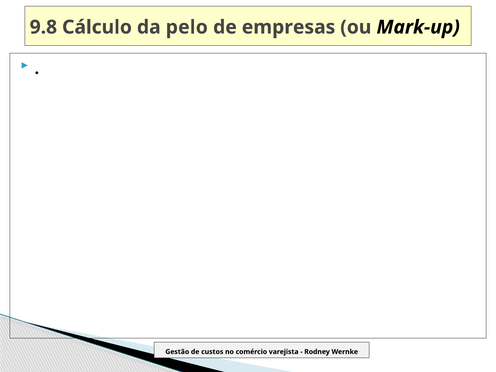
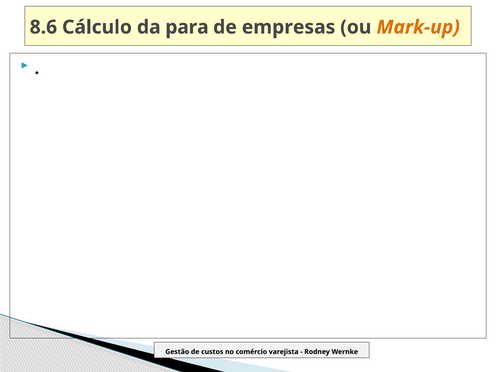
9.8: 9.8 -> 8.6
pelo: pelo -> para
Mark-up colour: black -> orange
